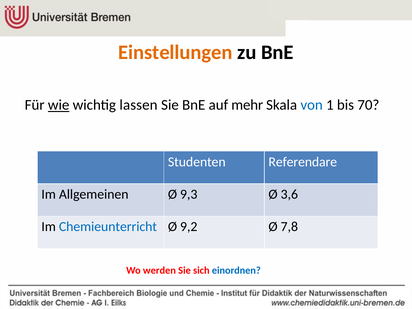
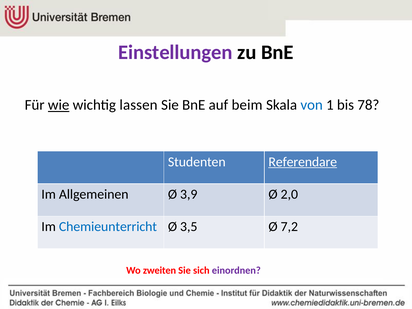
Einstellungen colour: orange -> purple
mehr: mehr -> beim
70: 70 -> 78
Referendare underline: none -> present
9,3: 9,3 -> 3,9
3,6: 3,6 -> 2,0
9,2: 9,2 -> 3,5
7,8: 7,8 -> 7,2
werden: werden -> zweiten
einordnen colour: blue -> purple
